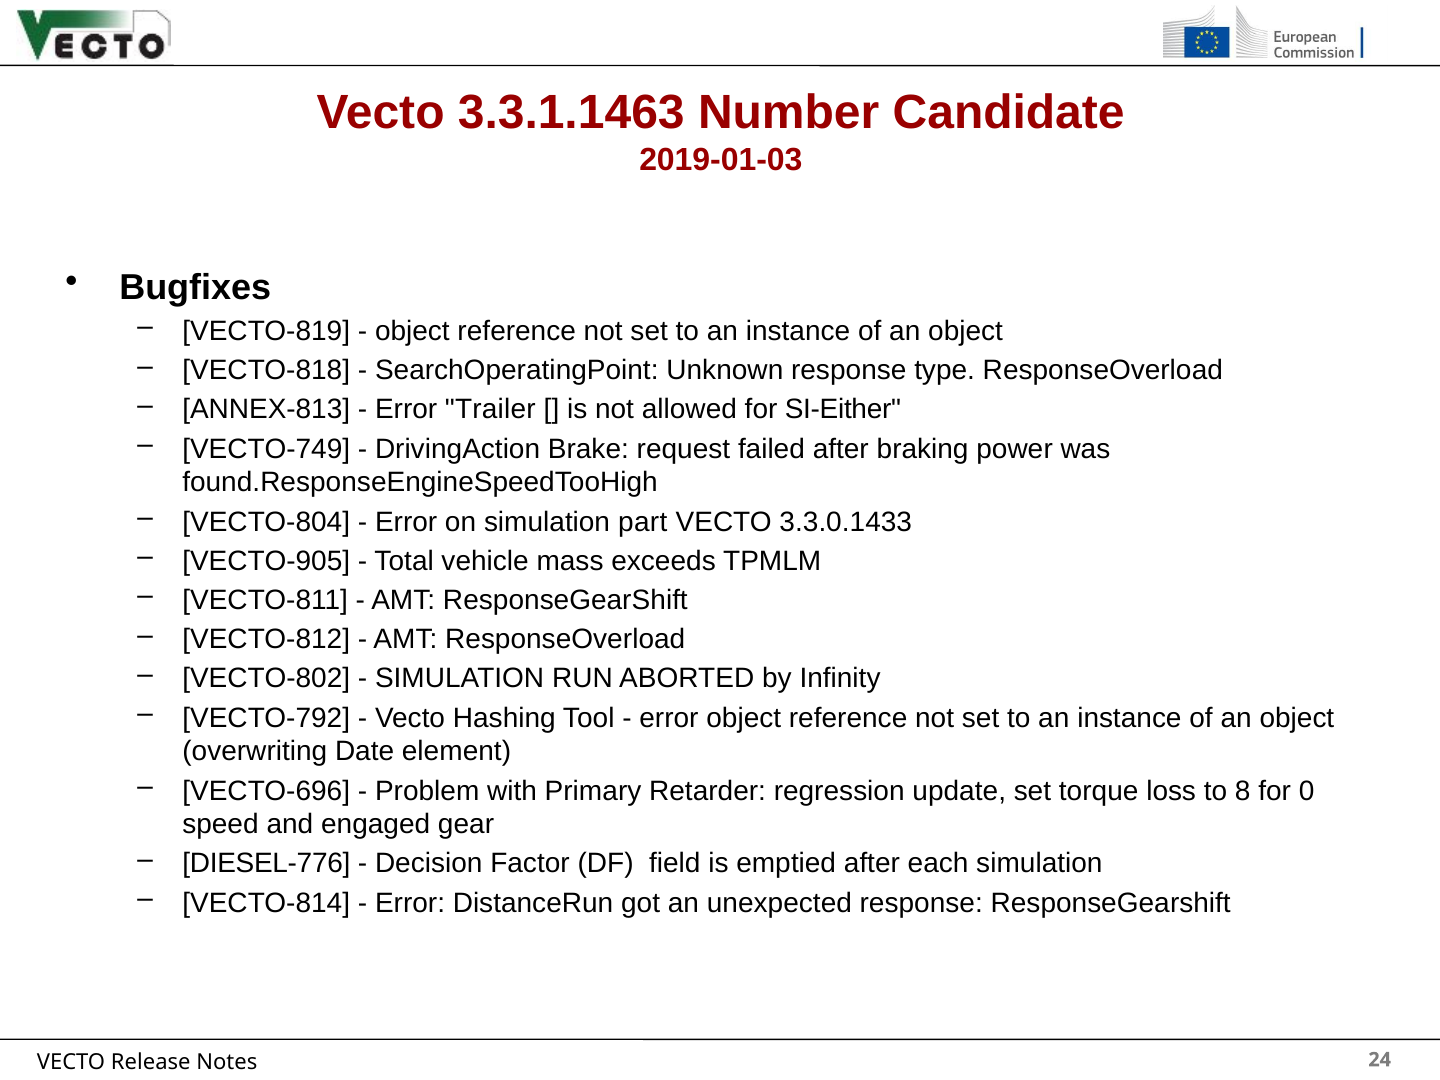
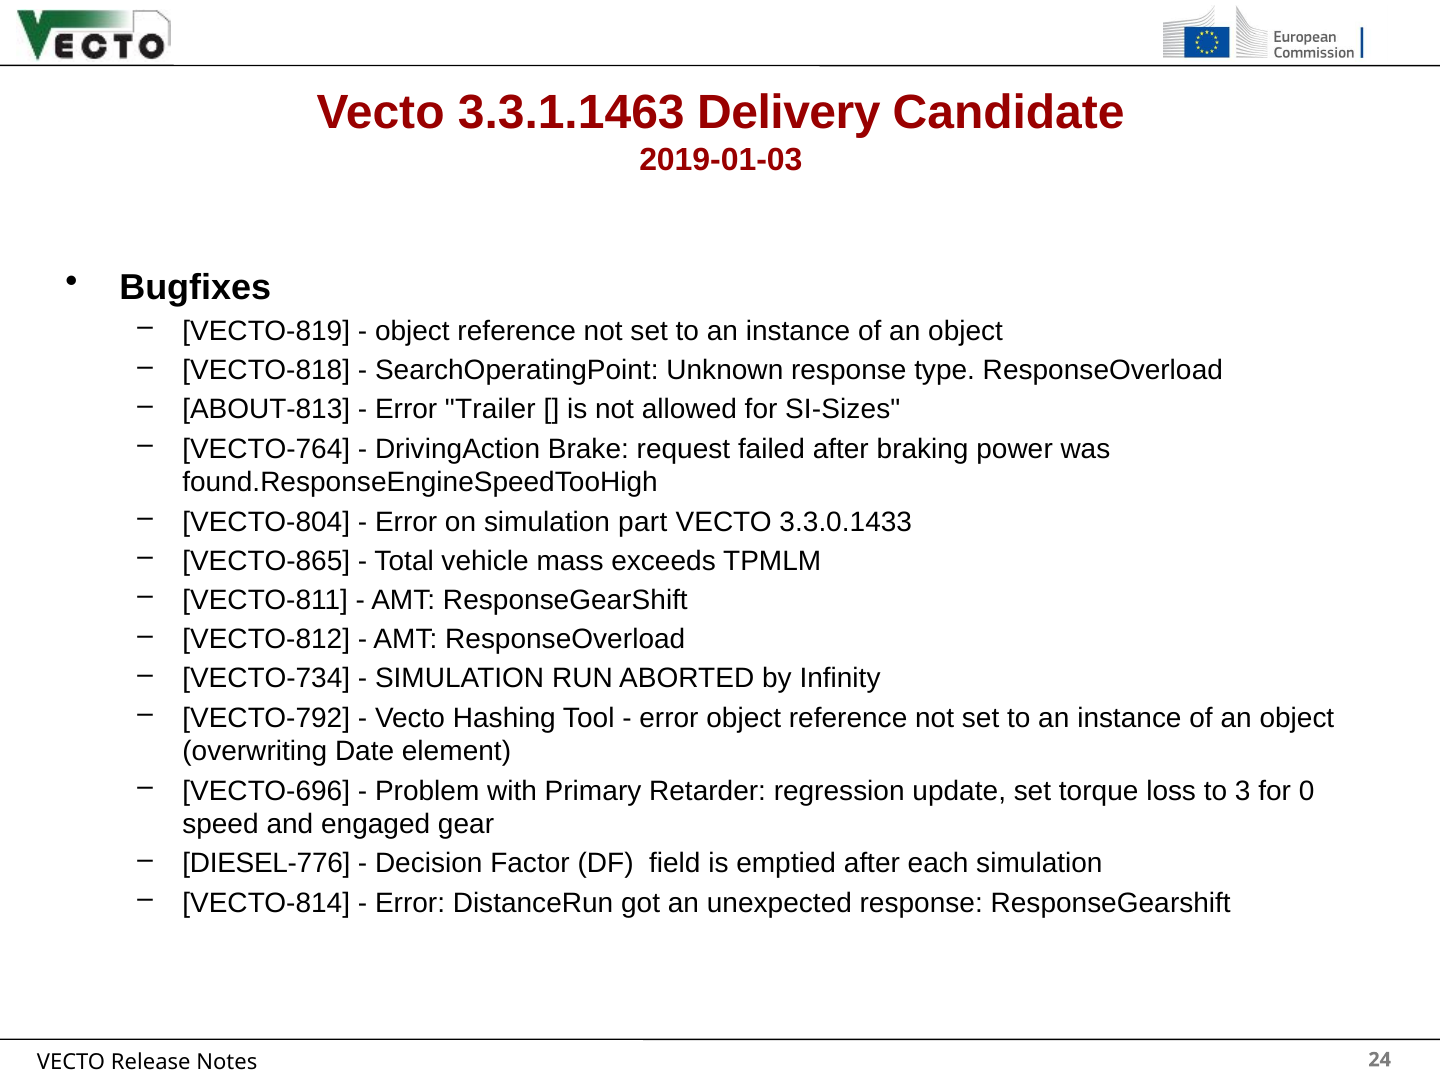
Number: Number -> Delivery
ANNEX-813: ANNEX-813 -> ABOUT-813
SI-Either: SI-Either -> SI-Sizes
VECTO-749: VECTO-749 -> VECTO-764
VECTO-905: VECTO-905 -> VECTO-865
VECTO-802: VECTO-802 -> VECTO-734
8: 8 -> 3
